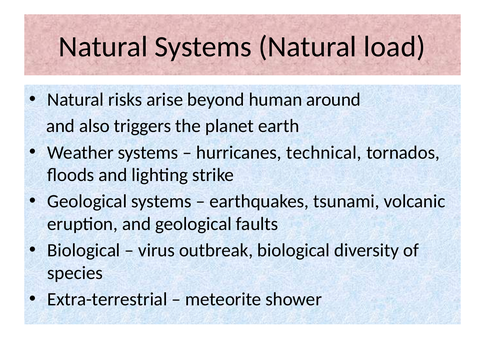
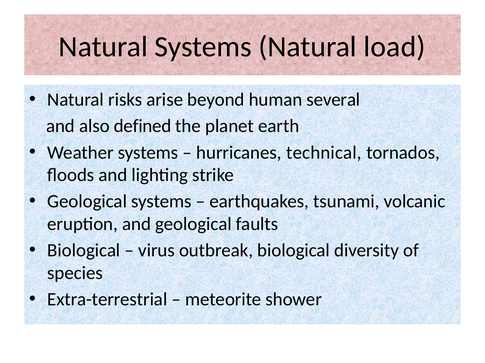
around: around -> several
triggers: triggers -> defined
